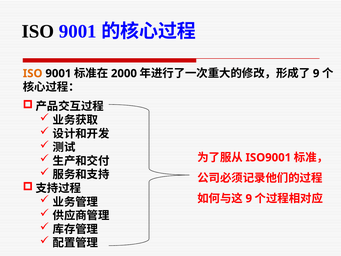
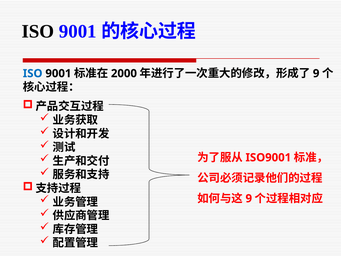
ISO at (33, 73) colour: orange -> blue
